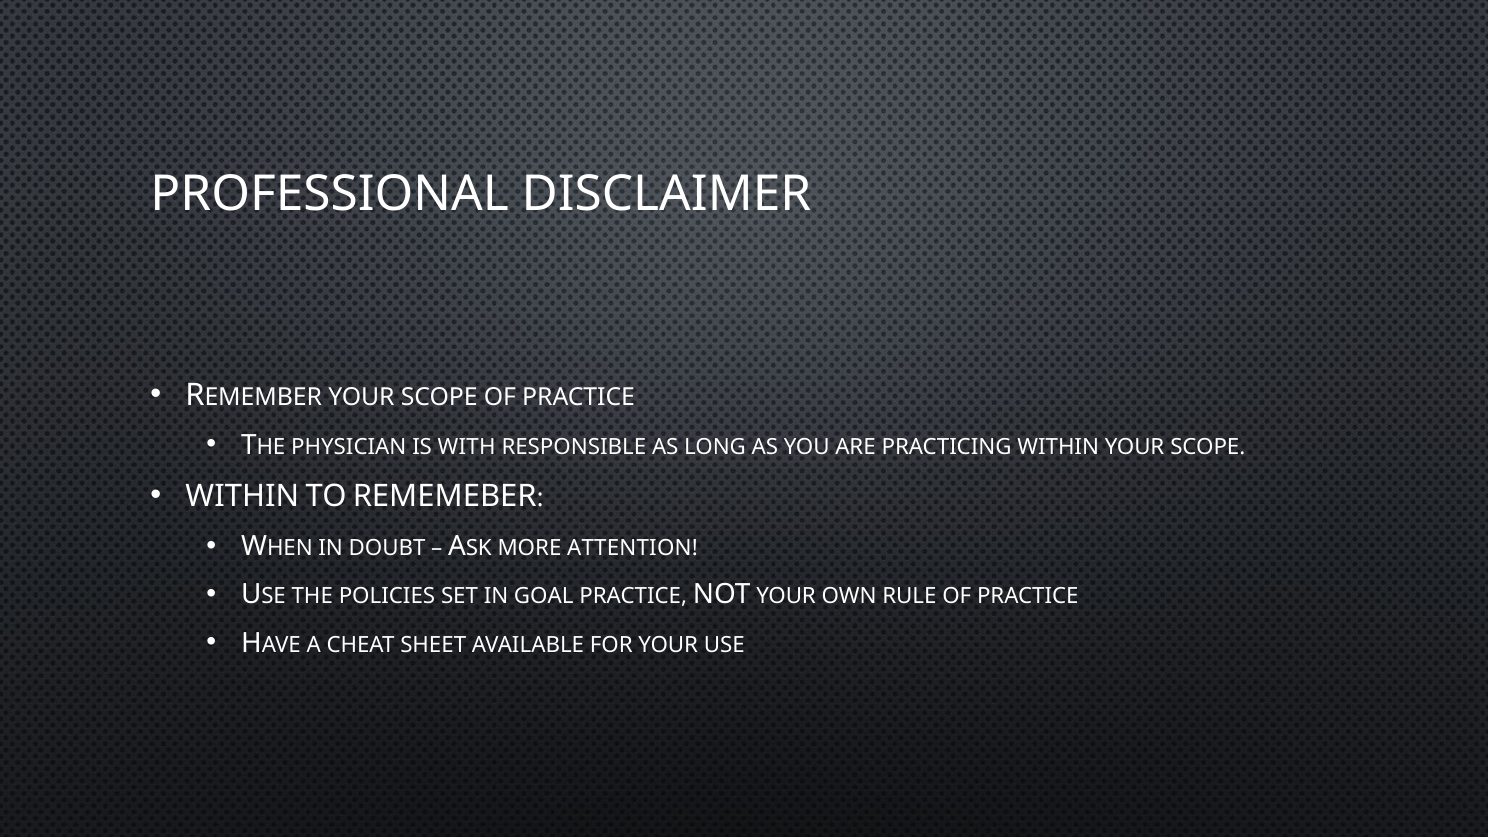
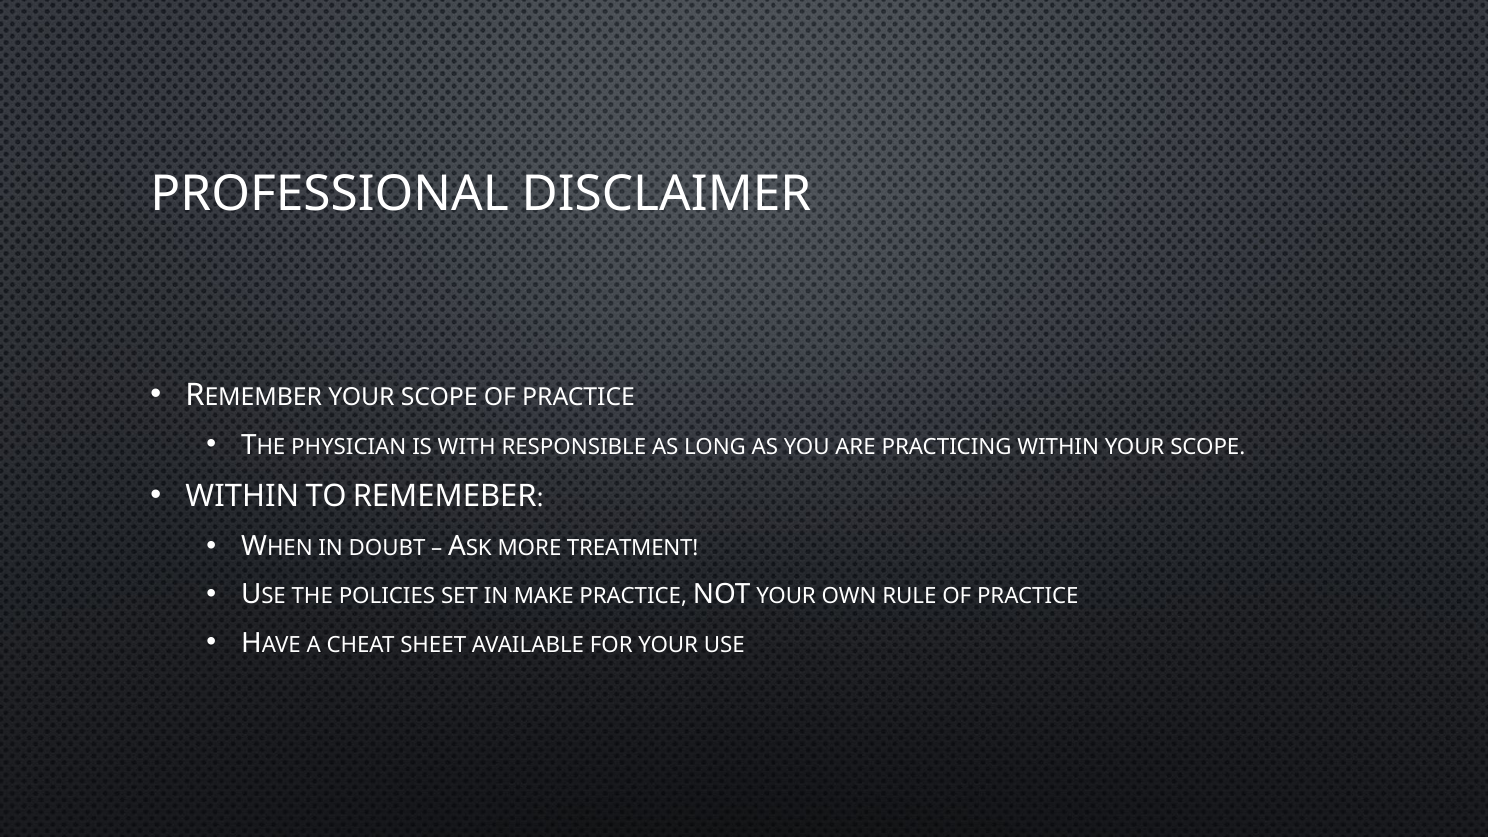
ATTENTION: ATTENTION -> TREATMENT
GOAL: GOAL -> MAKE
